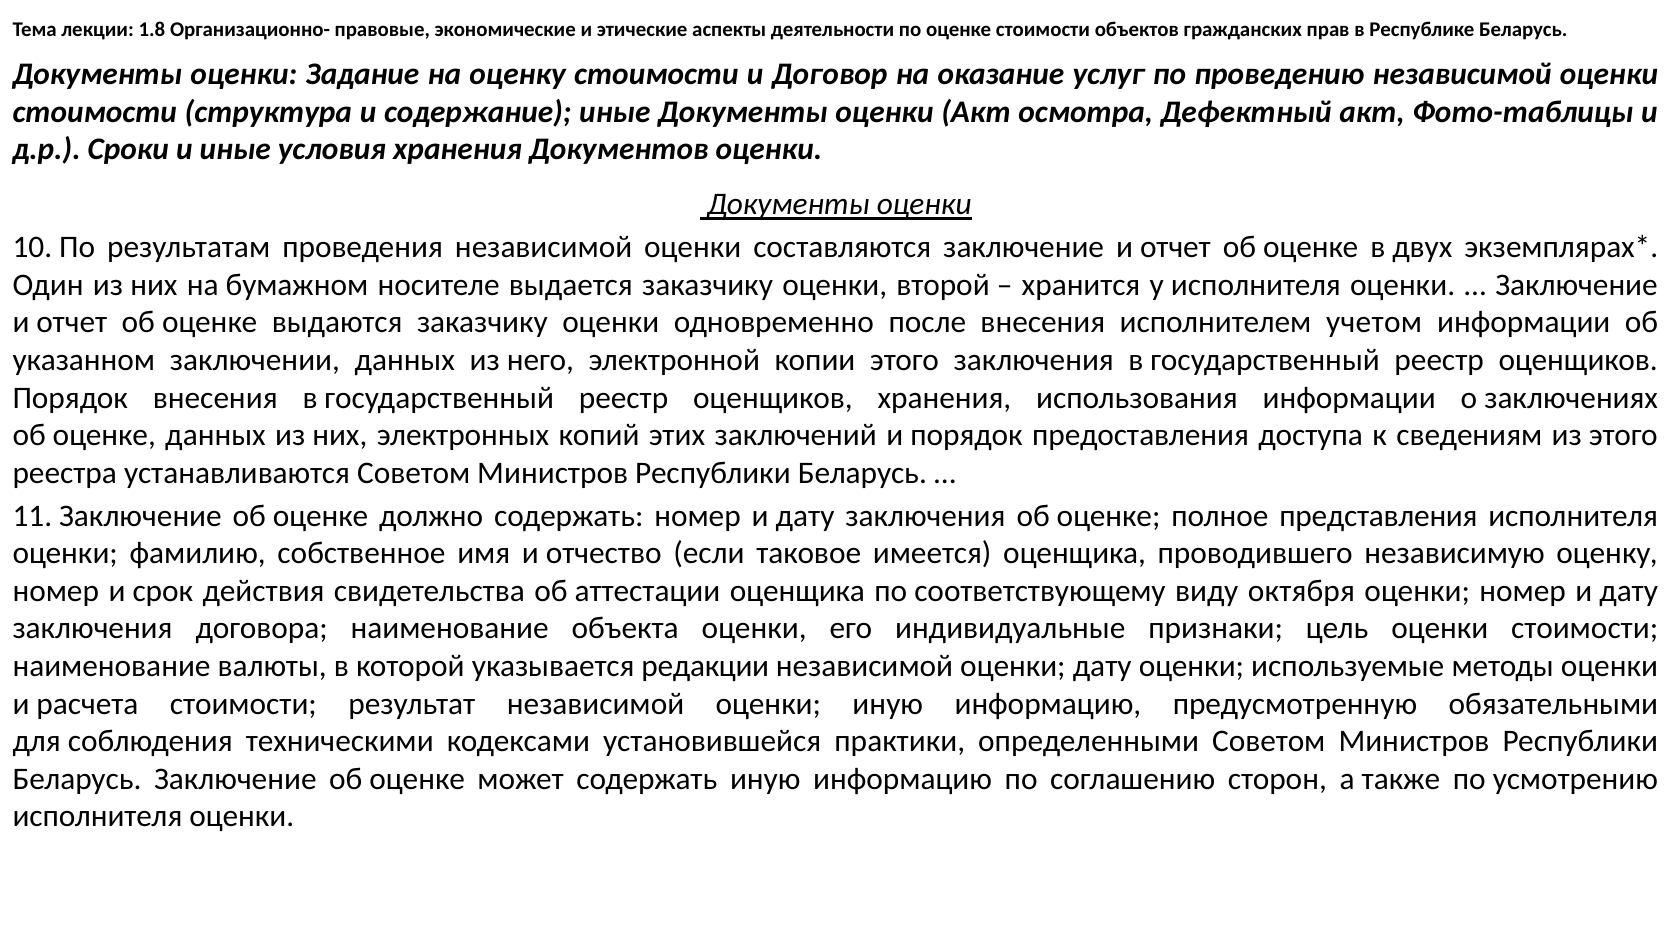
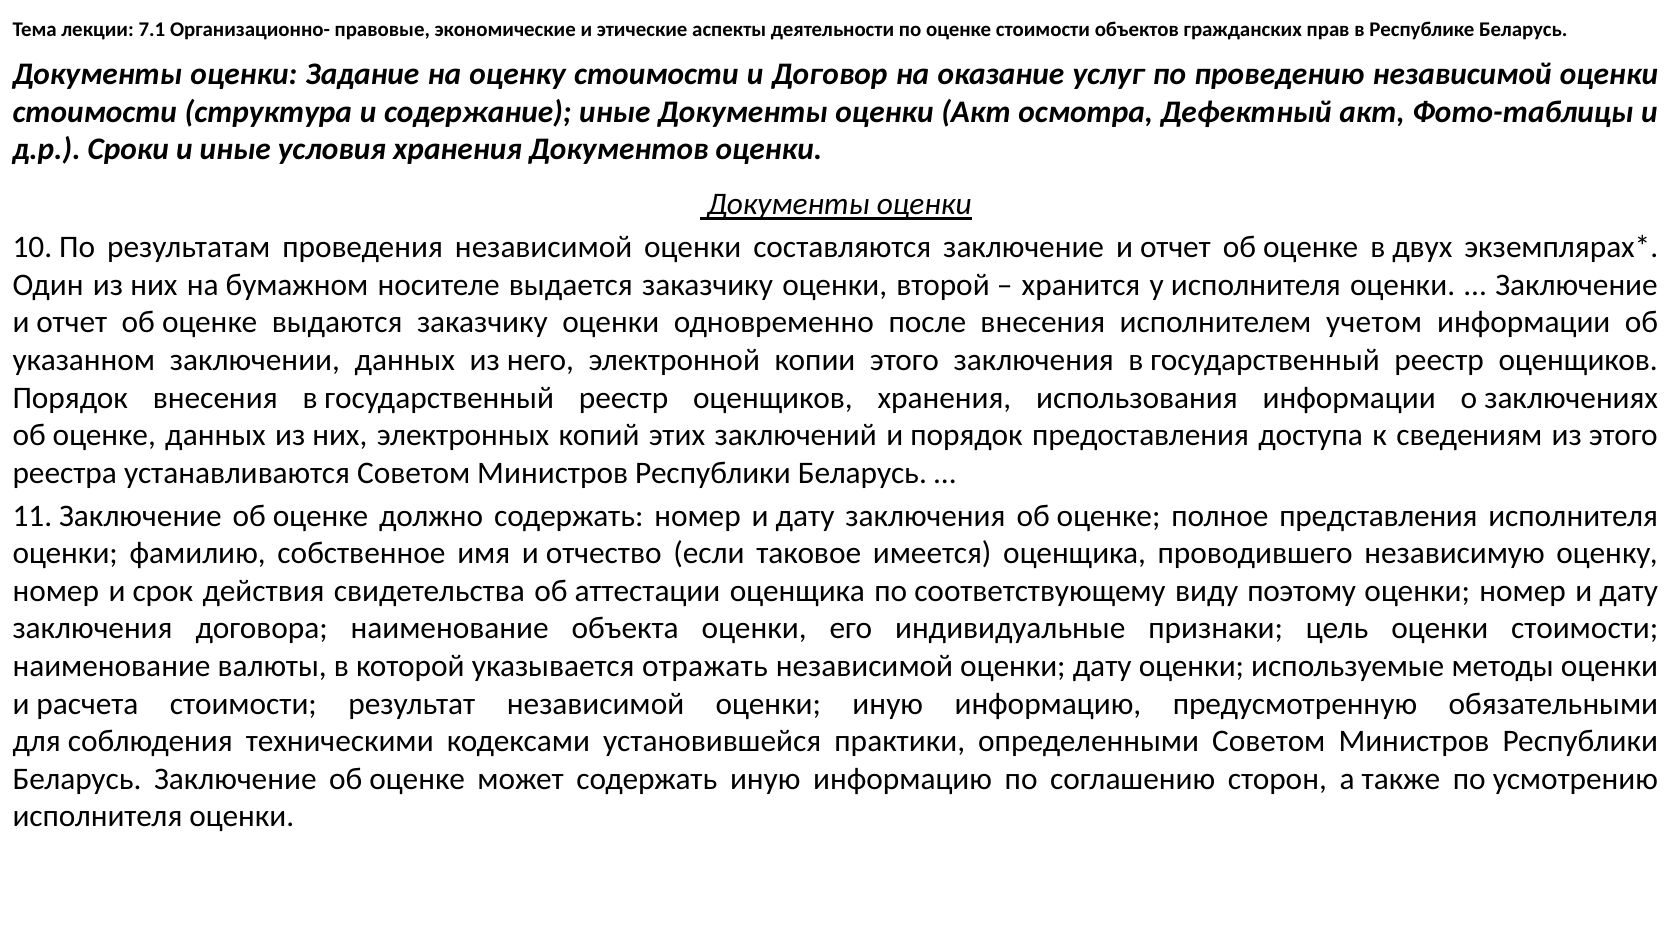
1.8: 1.8 -> 7.1
октября: октября -> поэтому
редакции: редакции -> отражать
